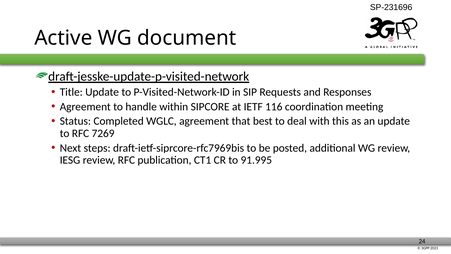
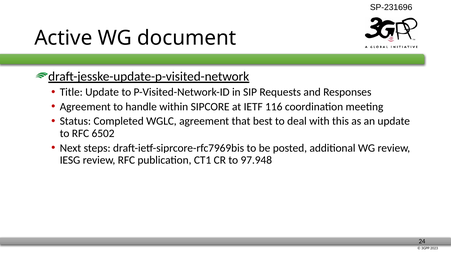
7269: 7269 -> 6502
91.995: 91.995 -> 97.948
